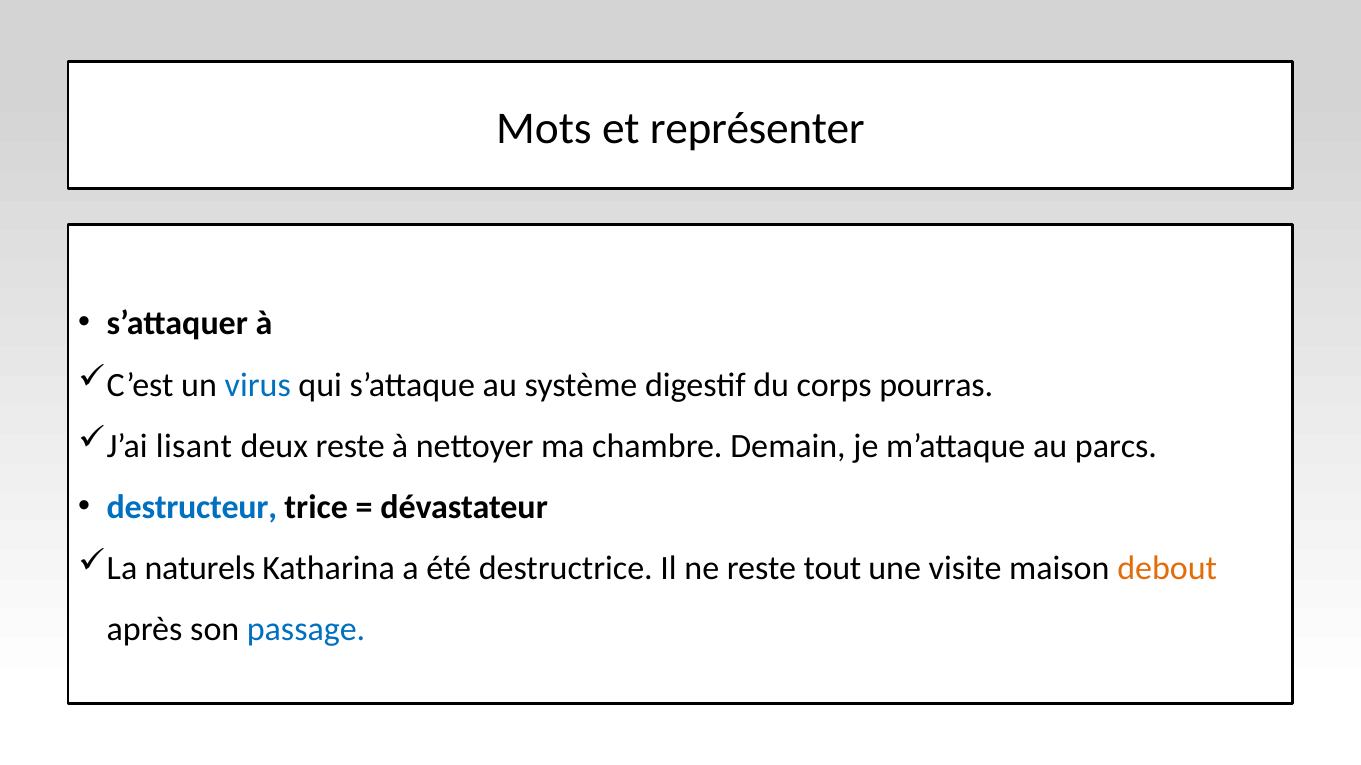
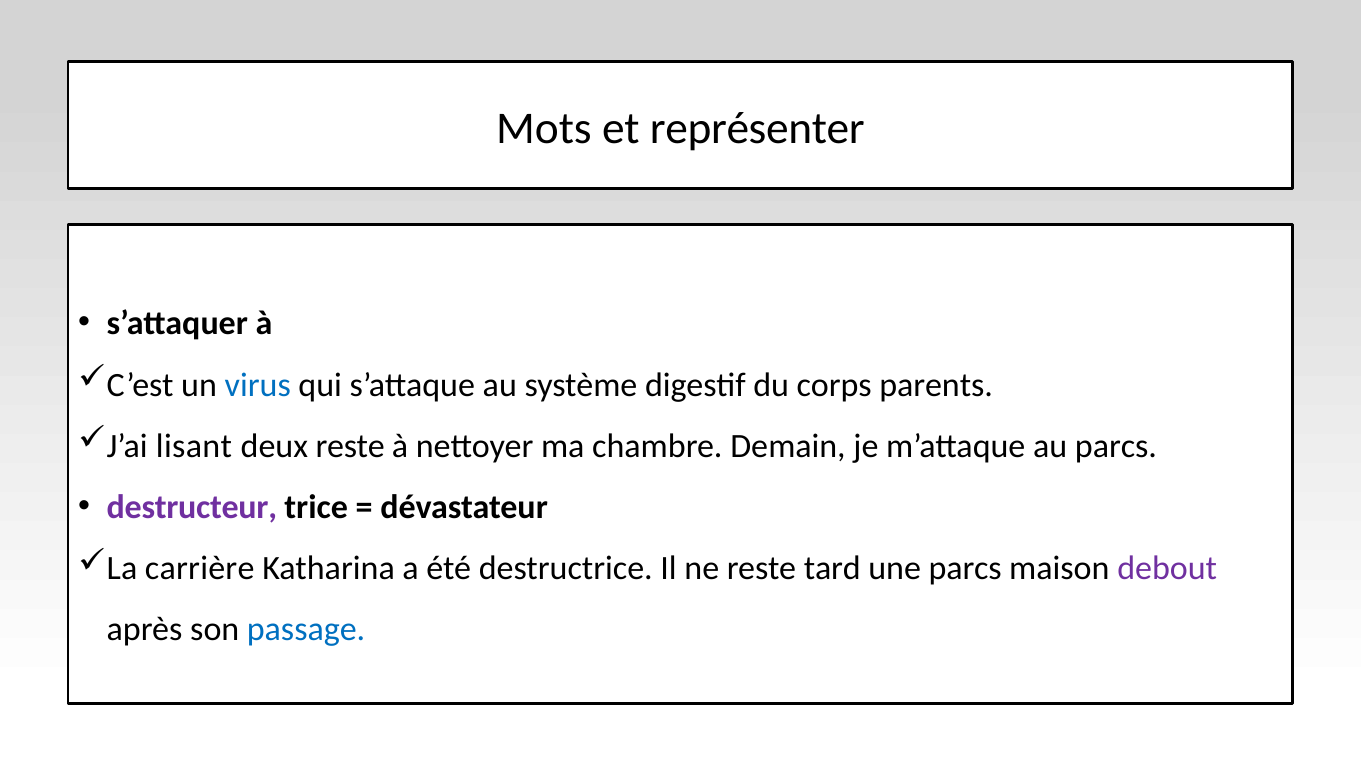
pourras: pourras -> parents
destructeur colour: blue -> purple
naturels: naturels -> carrière
tout: tout -> tard
une visite: visite -> parcs
debout colour: orange -> purple
